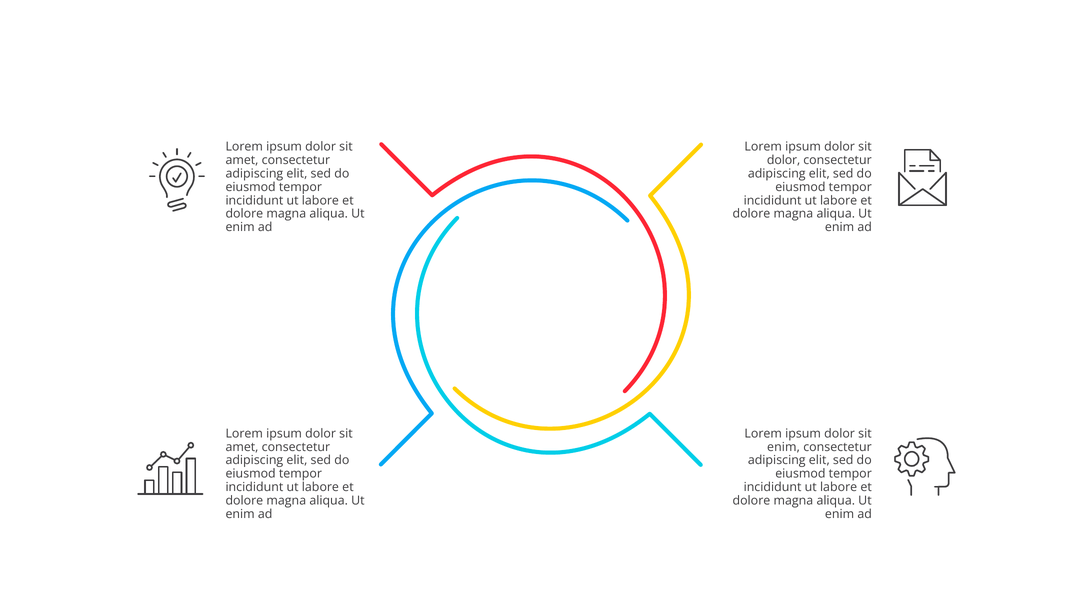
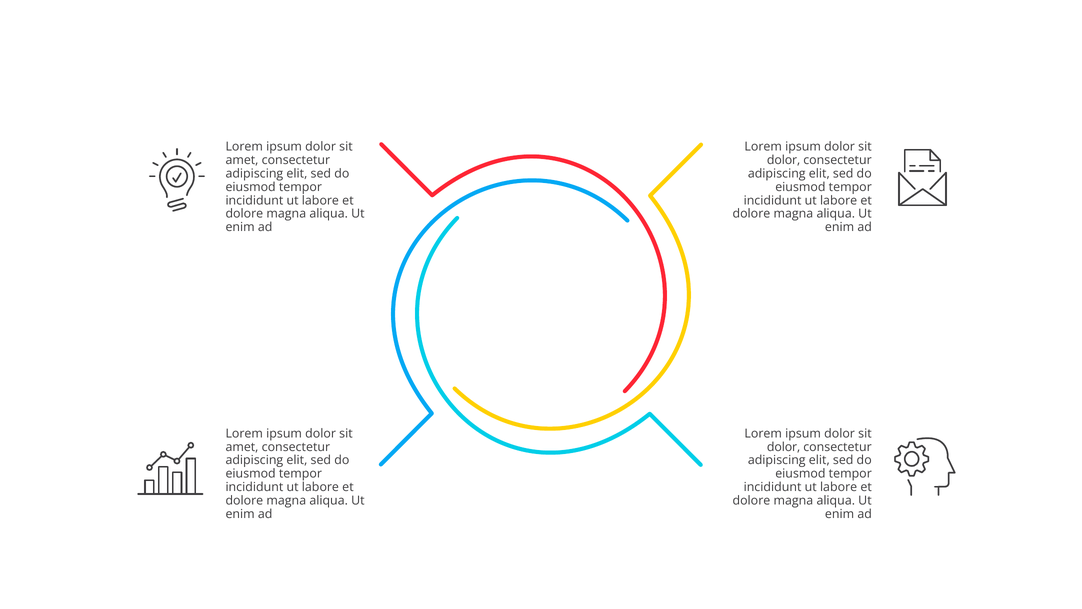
enim at (783, 447): enim -> dolor
